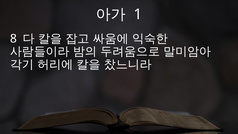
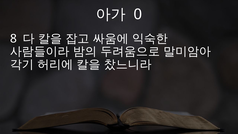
1: 1 -> 0
